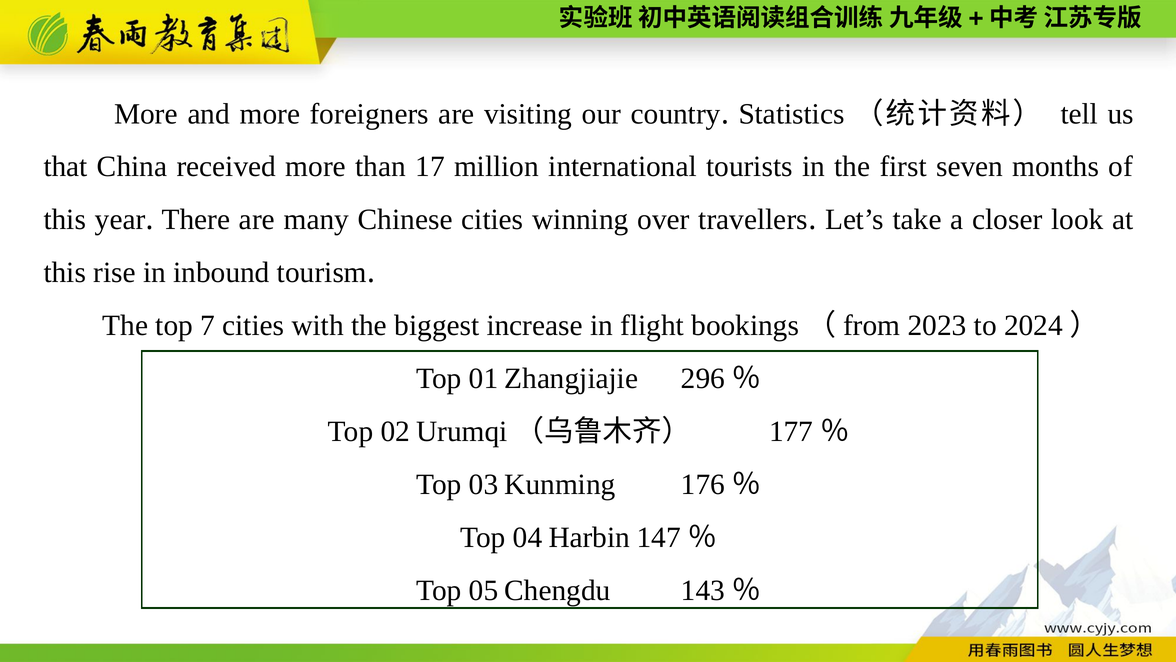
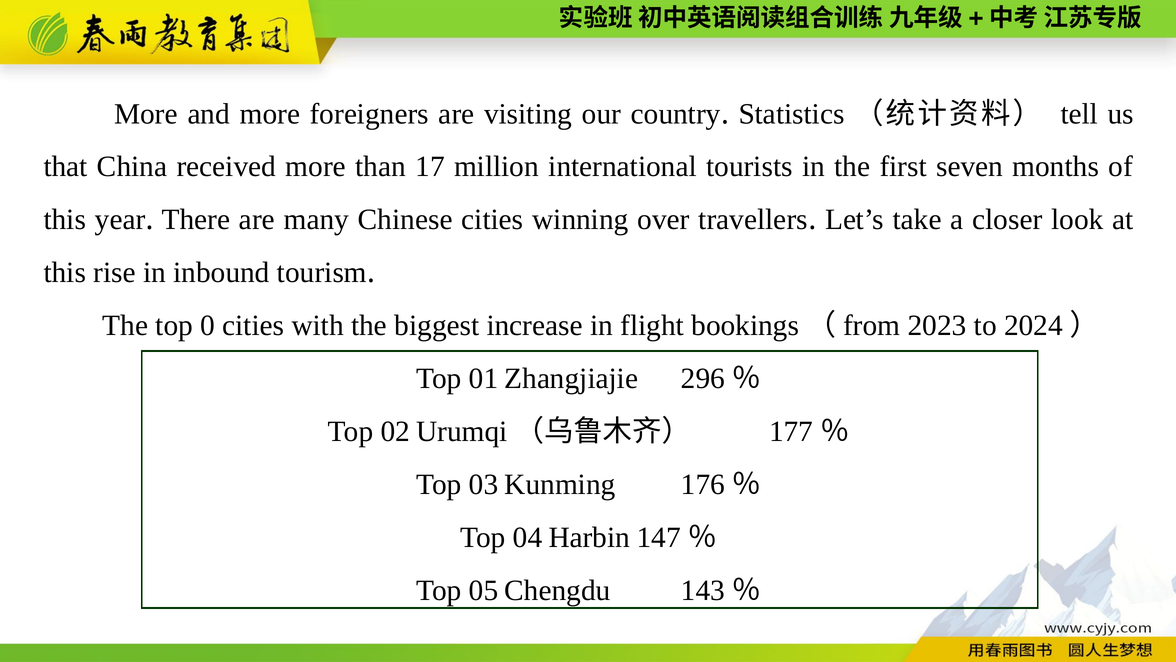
7: 7 -> 0
